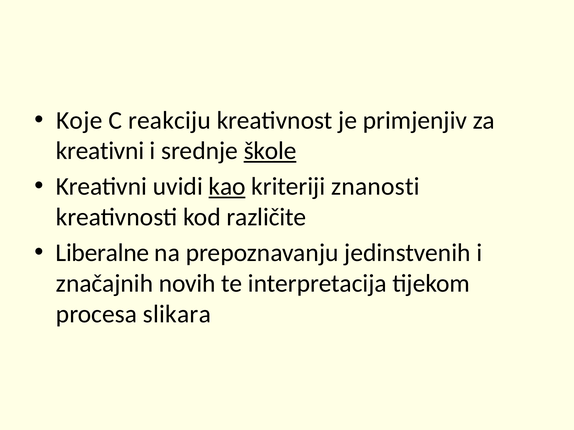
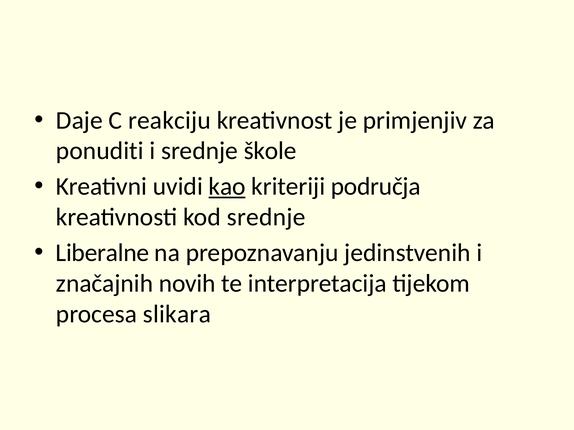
Koje: Koje -> Daje
kreativni at (100, 151): kreativni -> ponuditi
škole underline: present -> none
znanosti: znanosti -> područja
kod različite: različite -> srednje
